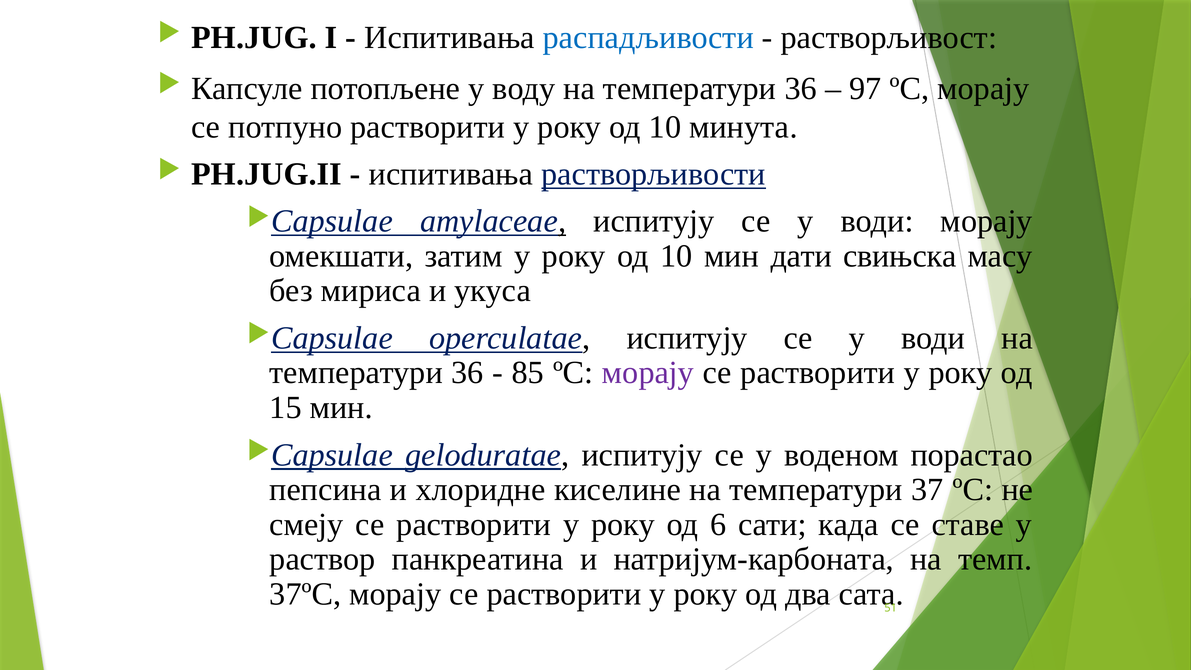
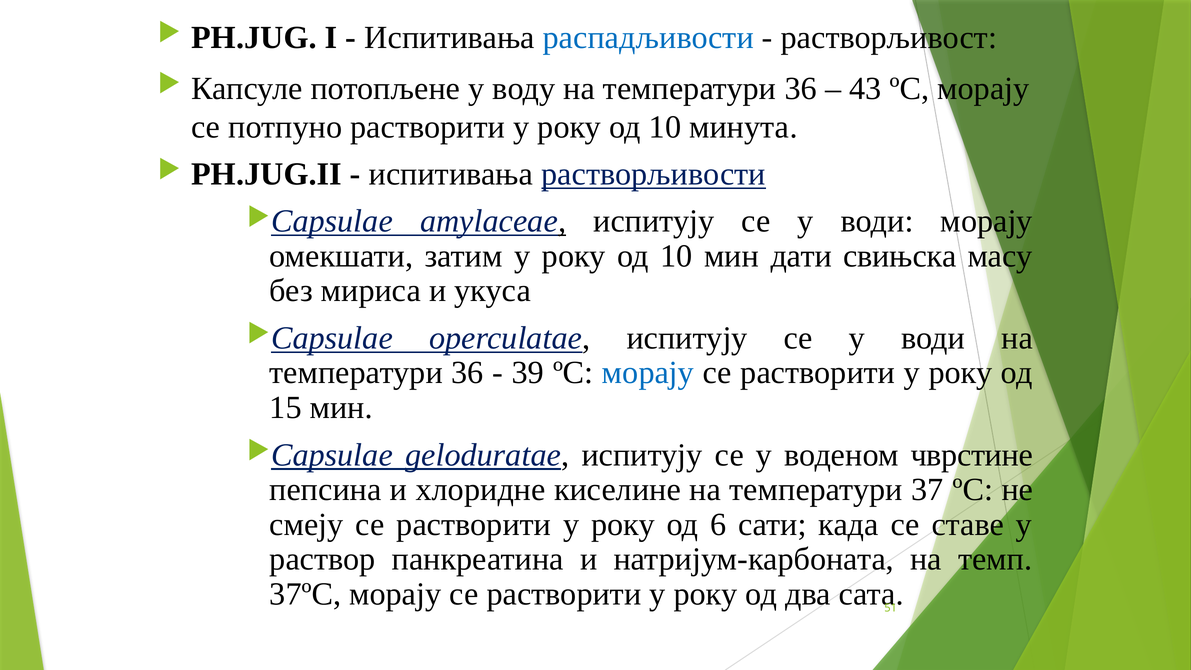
97: 97 -> 43
85: 85 -> 39
морају at (648, 373) colour: purple -> blue
порастао: порастао -> чврстине
